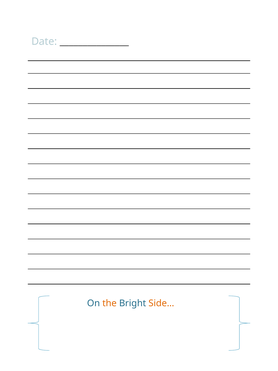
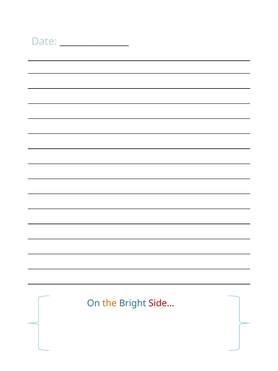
Side… colour: orange -> red
